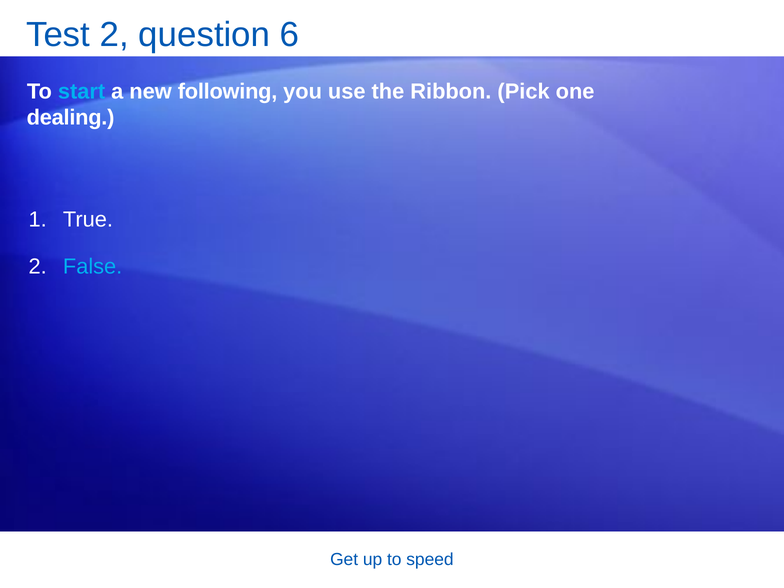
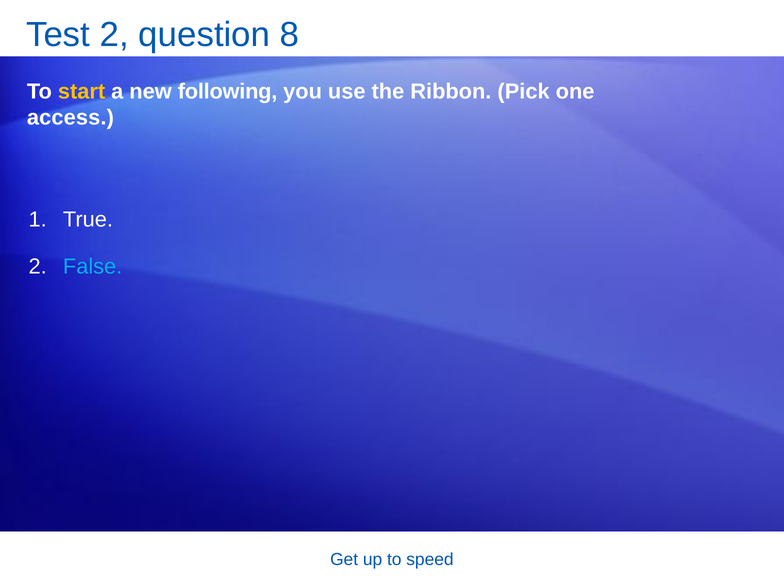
6: 6 -> 8
start colour: light blue -> yellow
dealing: dealing -> access
